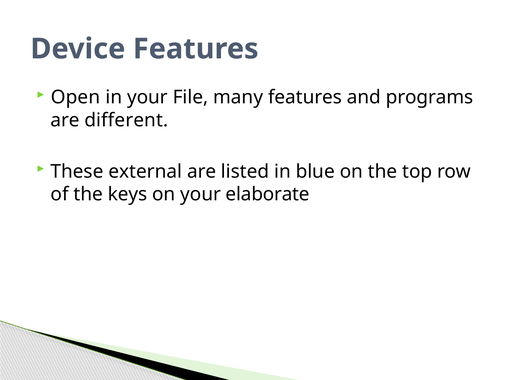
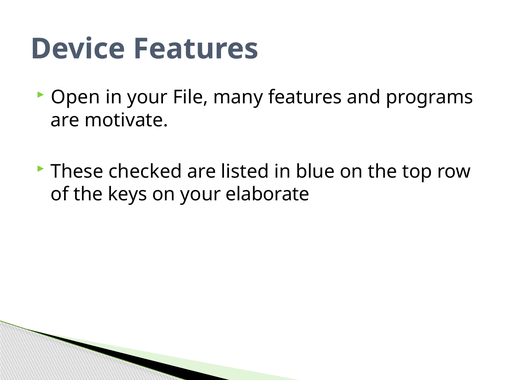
different: different -> motivate
external: external -> checked
